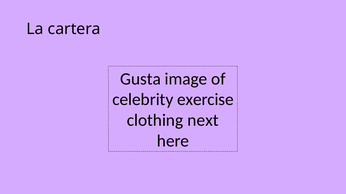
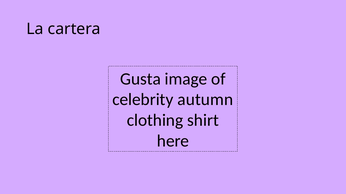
exercise: exercise -> autumn
next: next -> shirt
